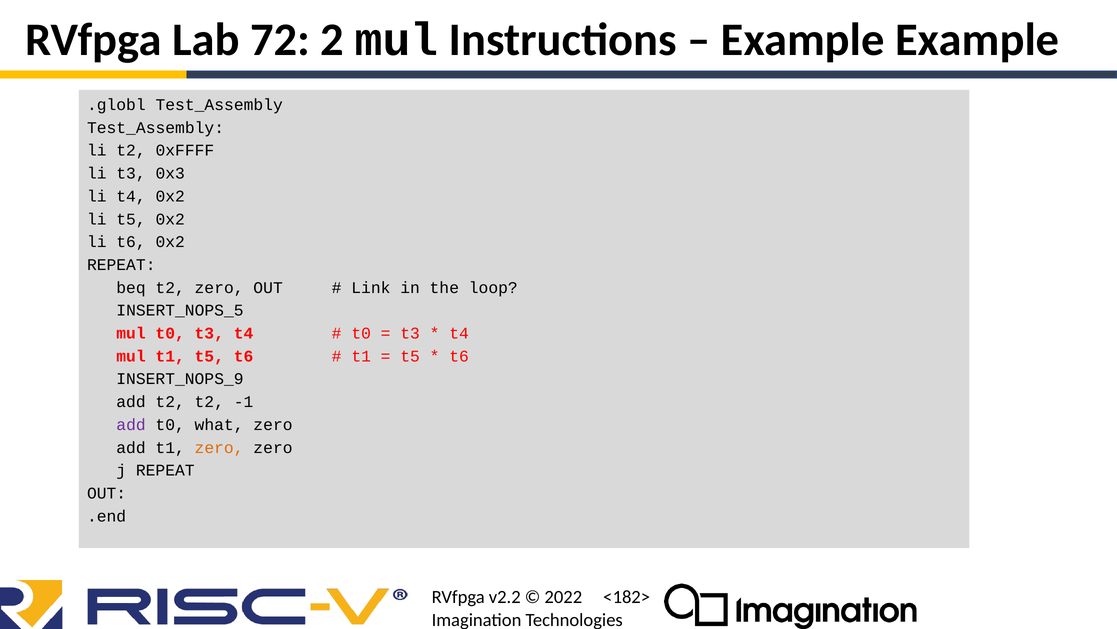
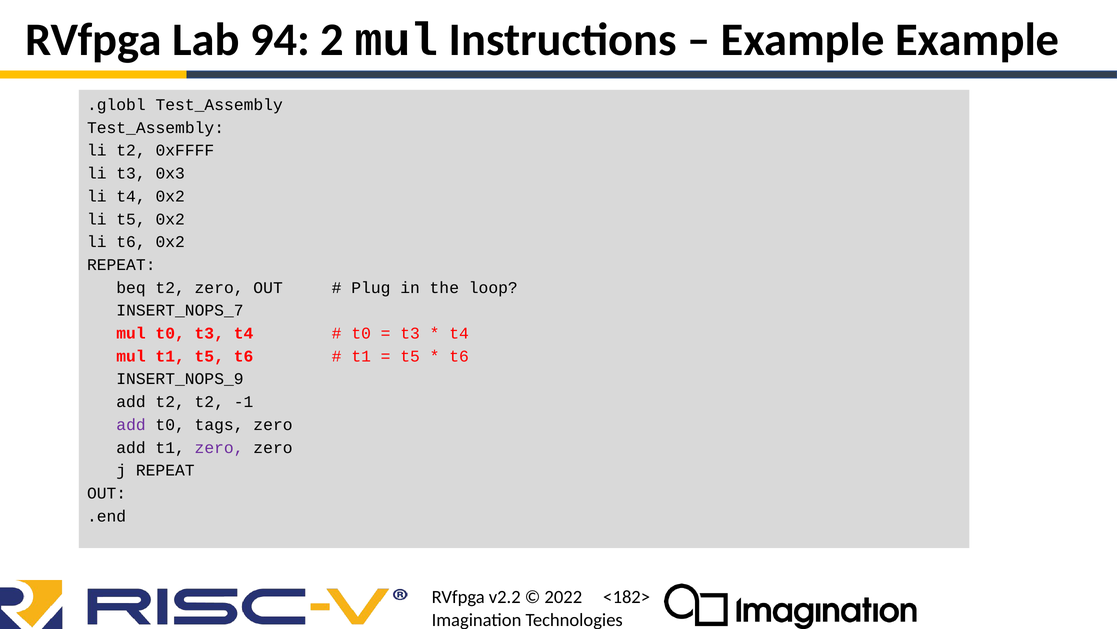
72: 72 -> 94
Link: Link -> Plug
INSERT_NOPS_5: INSERT_NOPS_5 -> INSERT_NOPS_7
what: what -> tags
zero at (219, 447) colour: orange -> purple
